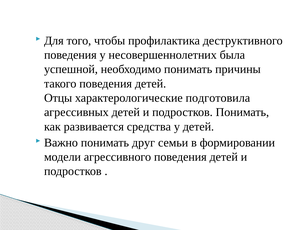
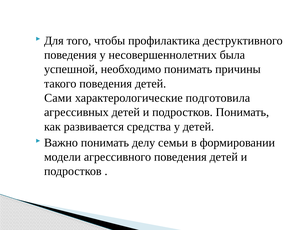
Отцы: Отцы -> Сами
друг: друг -> делу
